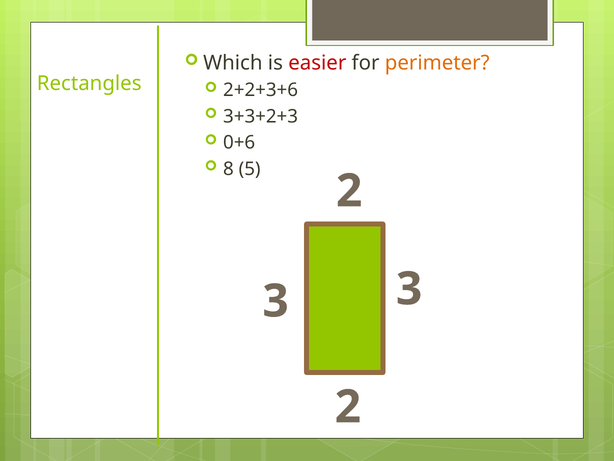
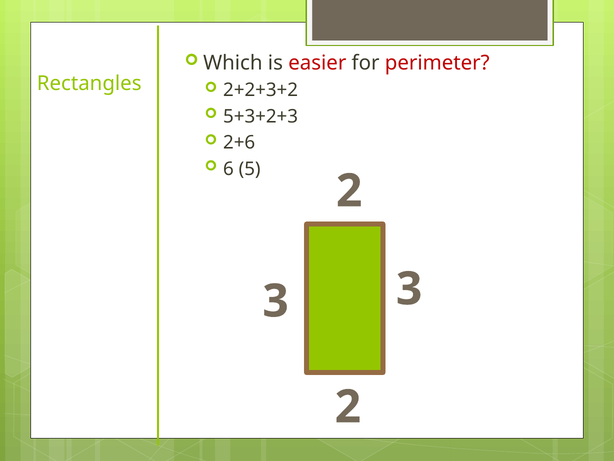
perimeter colour: orange -> red
2+2+3+6: 2+2+3+6 -> 2+2+3+2
3+3+2+3: 3+3+2+3 -> 5+3+2+3
0+6: 0+6 -> 2+6
8: 8 -> 6
